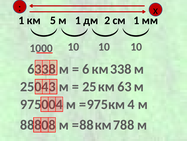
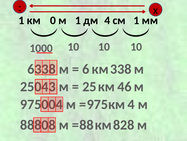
5: 5 -> 0
дм 2: 2 -> 4
63: 63 -> 46
788: 788 -> 828
